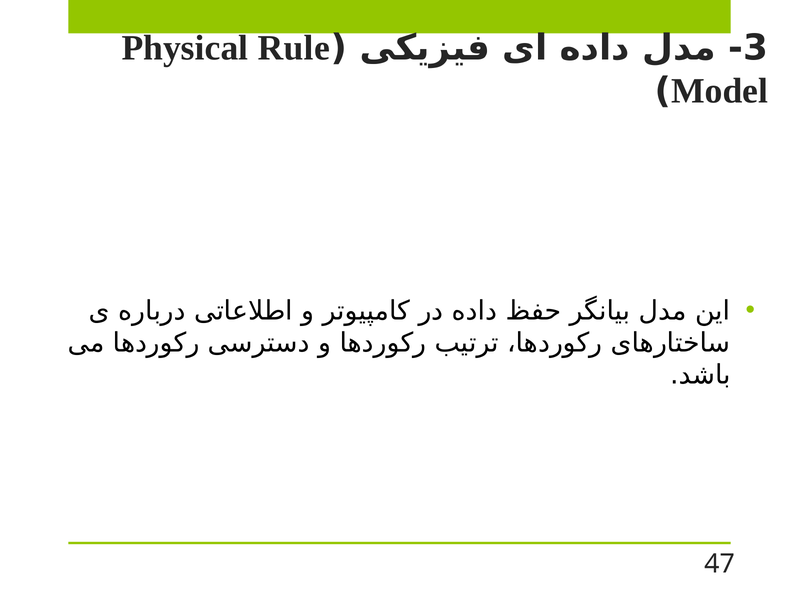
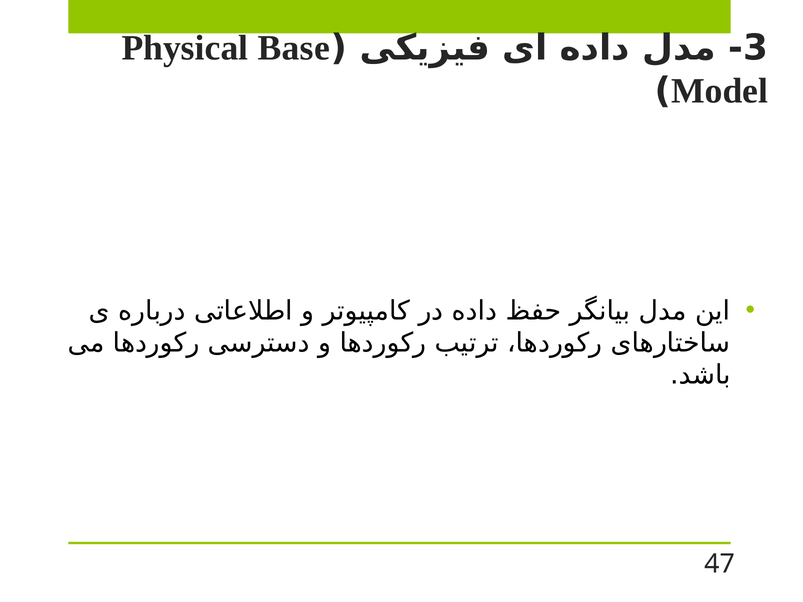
Rule: Rule -> Base
